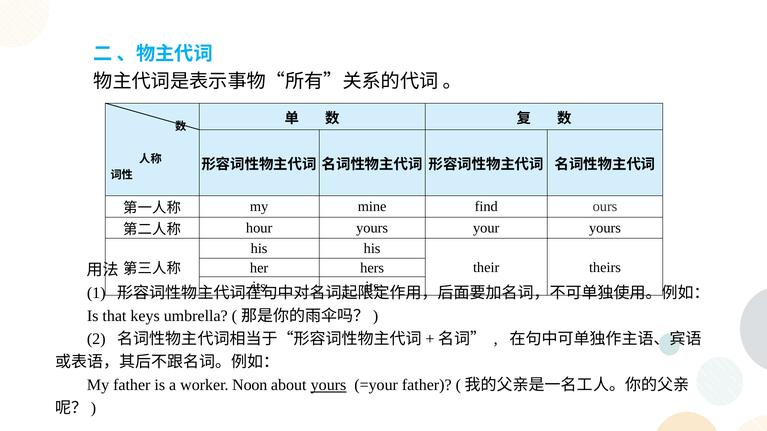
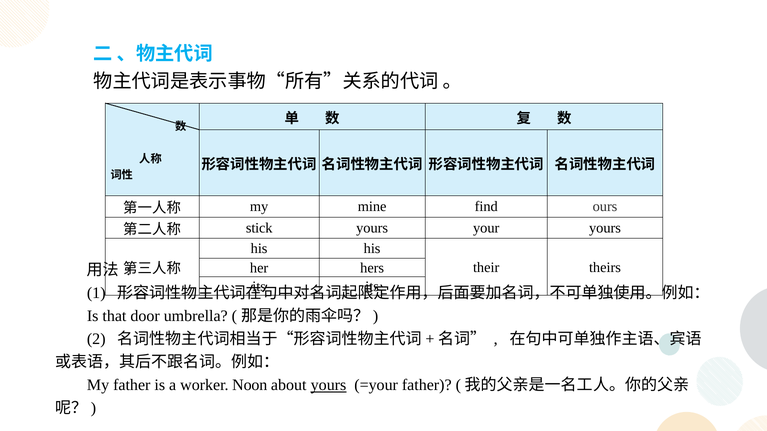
hour: hour -> stick
keys: keys -> door
